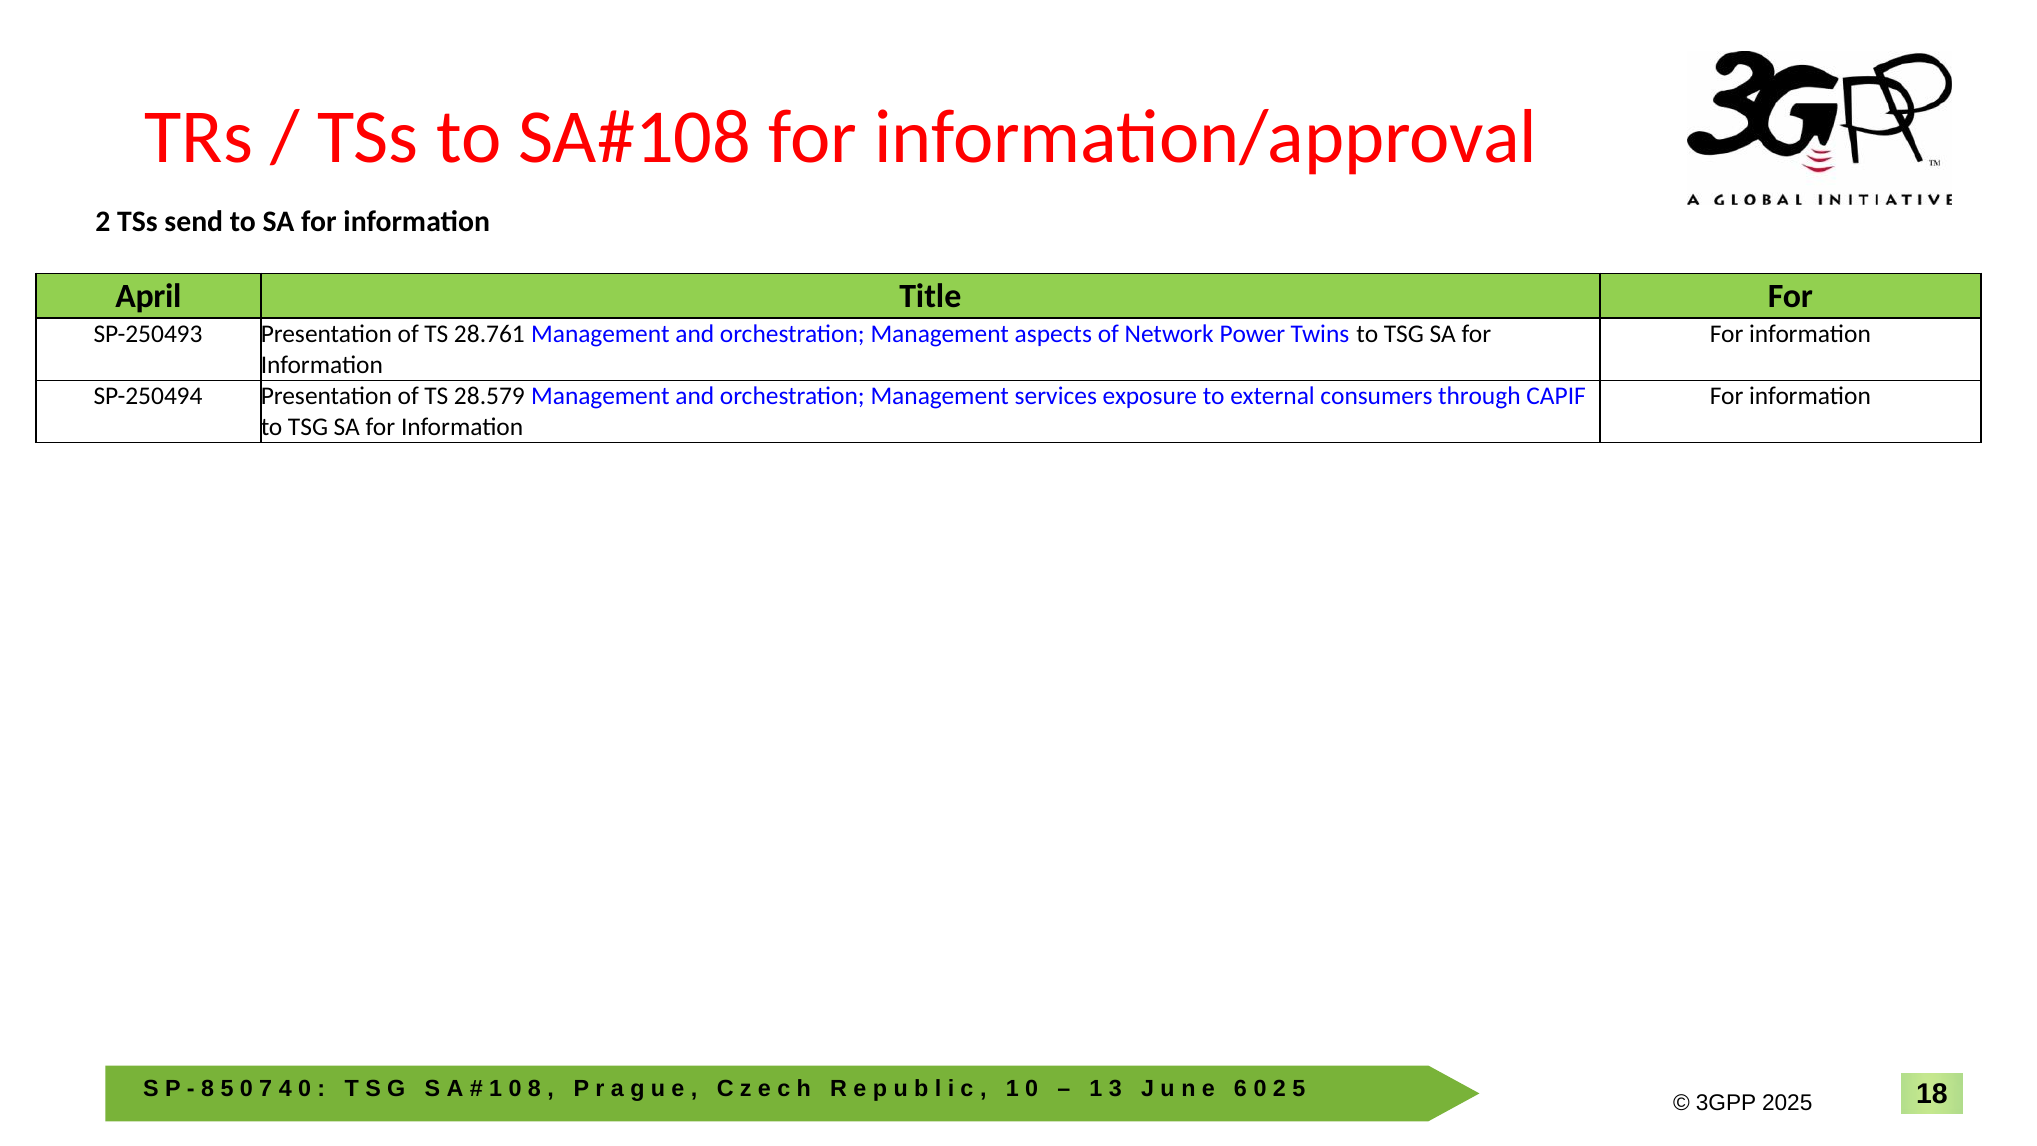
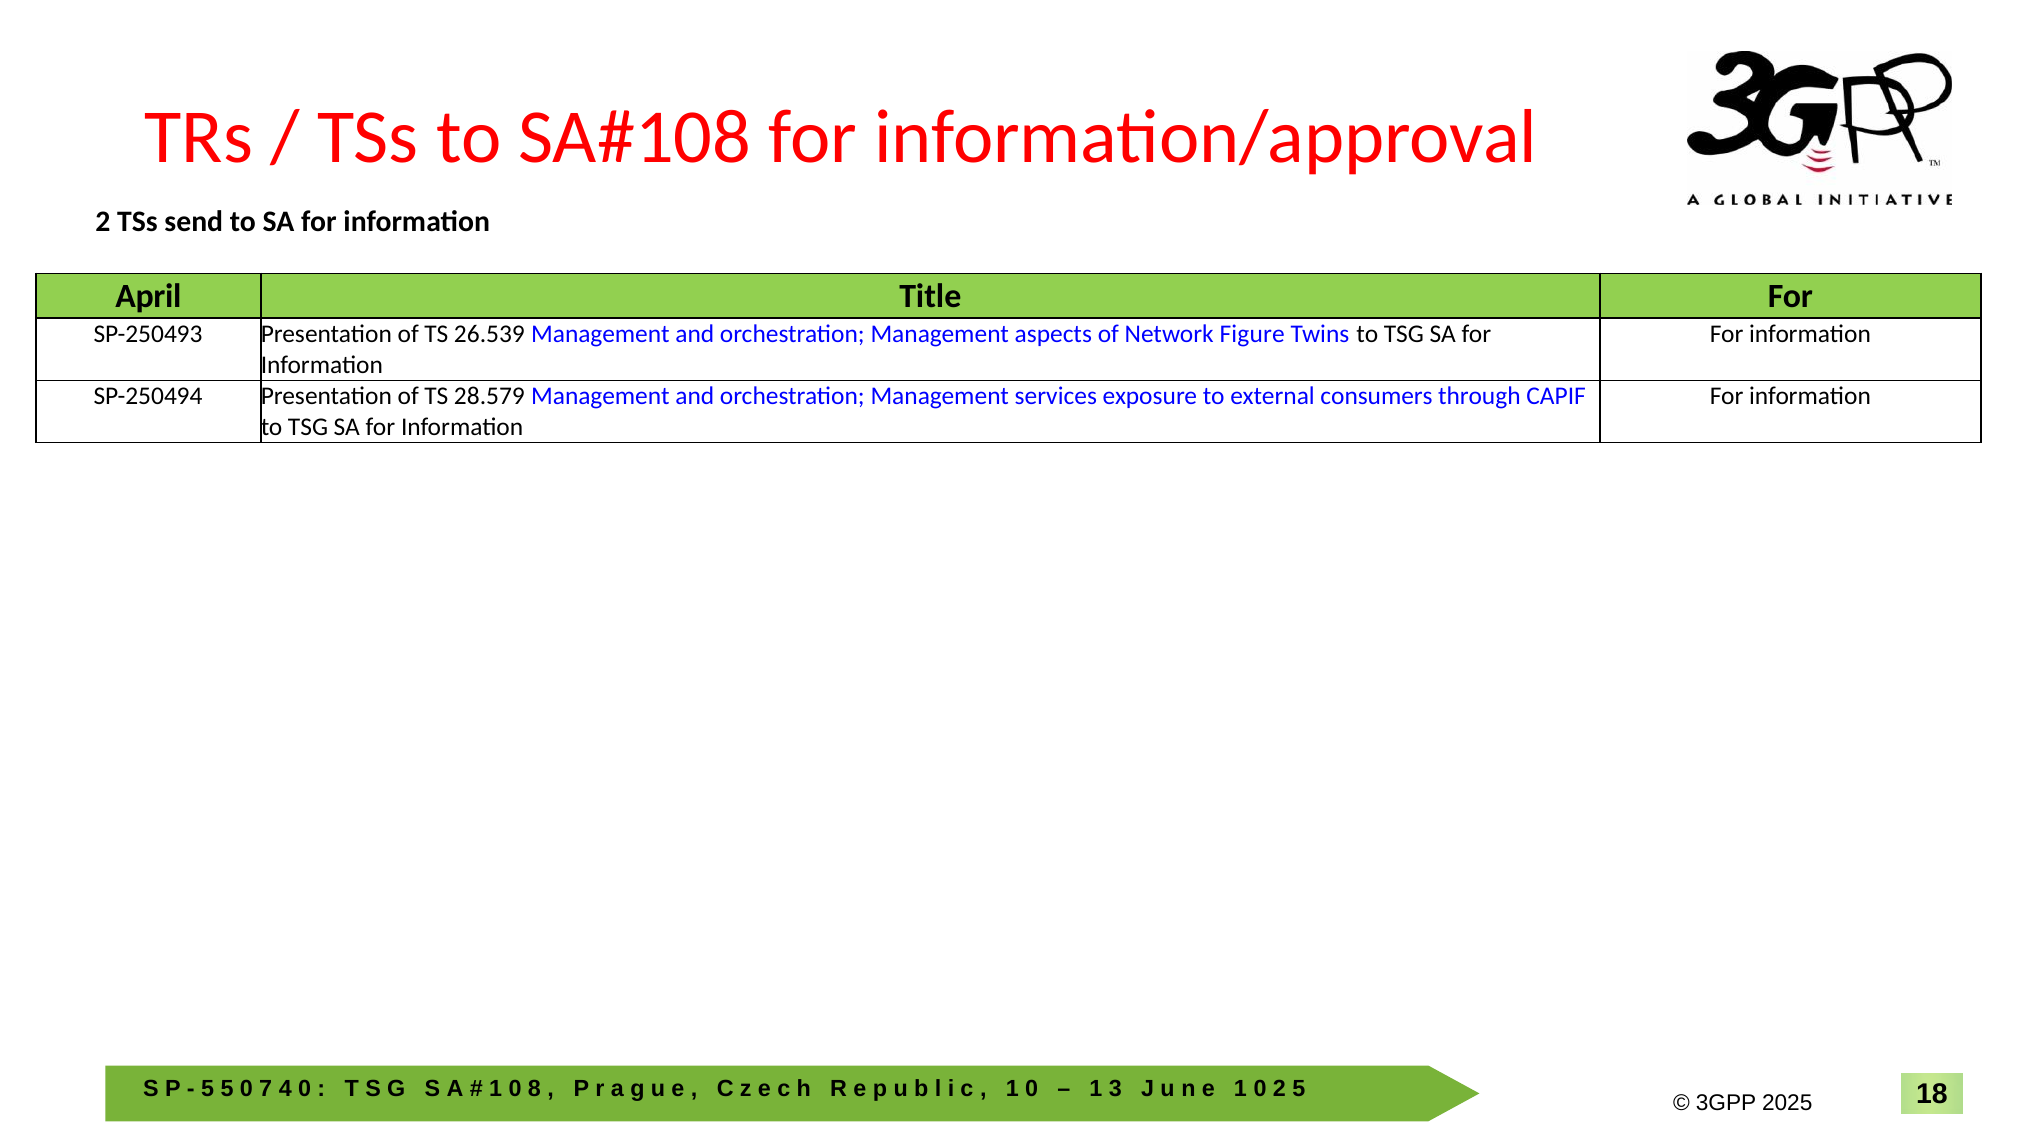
28.761: 28.761 -> 26.539
Power: Power -> Figure
8 at (208, 1088): 8 -> 5
6 at (1240, 1088): 6 -> 1
